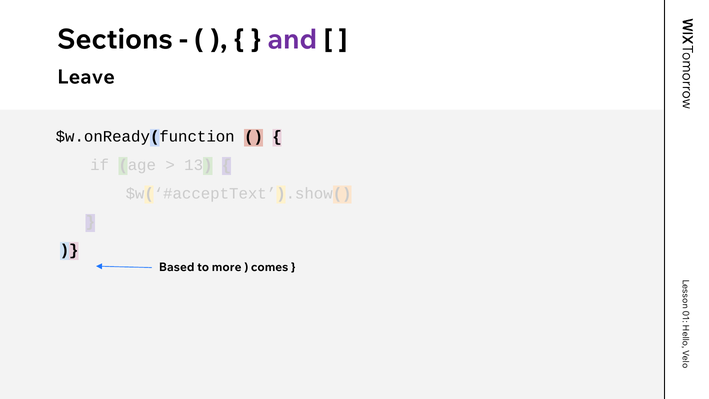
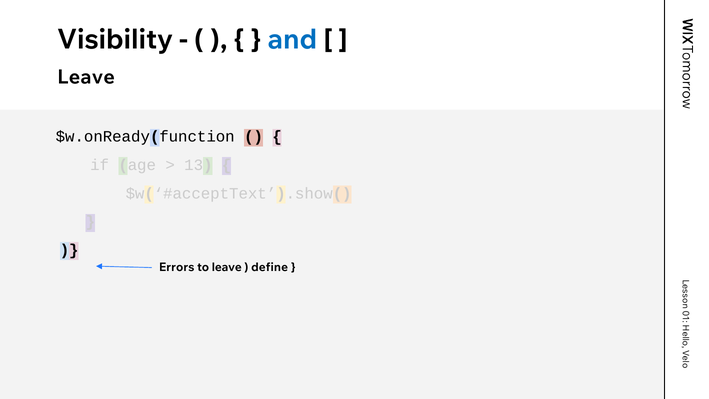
Sections: Sections -> Visibility
and colour: purple -> blue
Based: Based -> Errors
to more: more -> leave
comes: comes -> define
